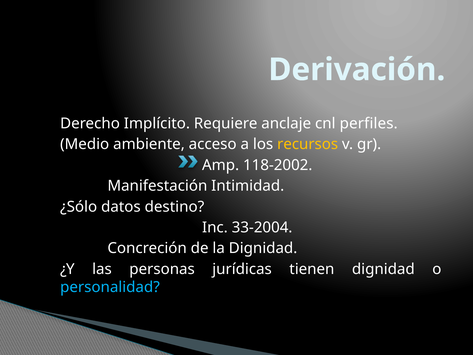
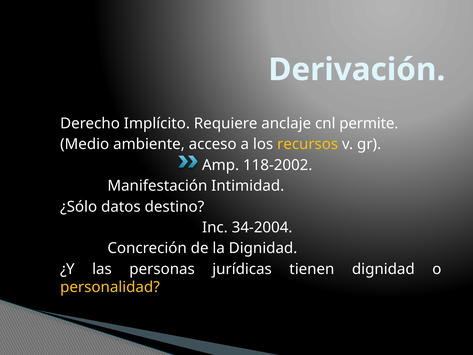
perfiles: perfiles -> permite
33-2004: 33-2004 -> 34-2004
personalidad colour: light blue -> yellow
